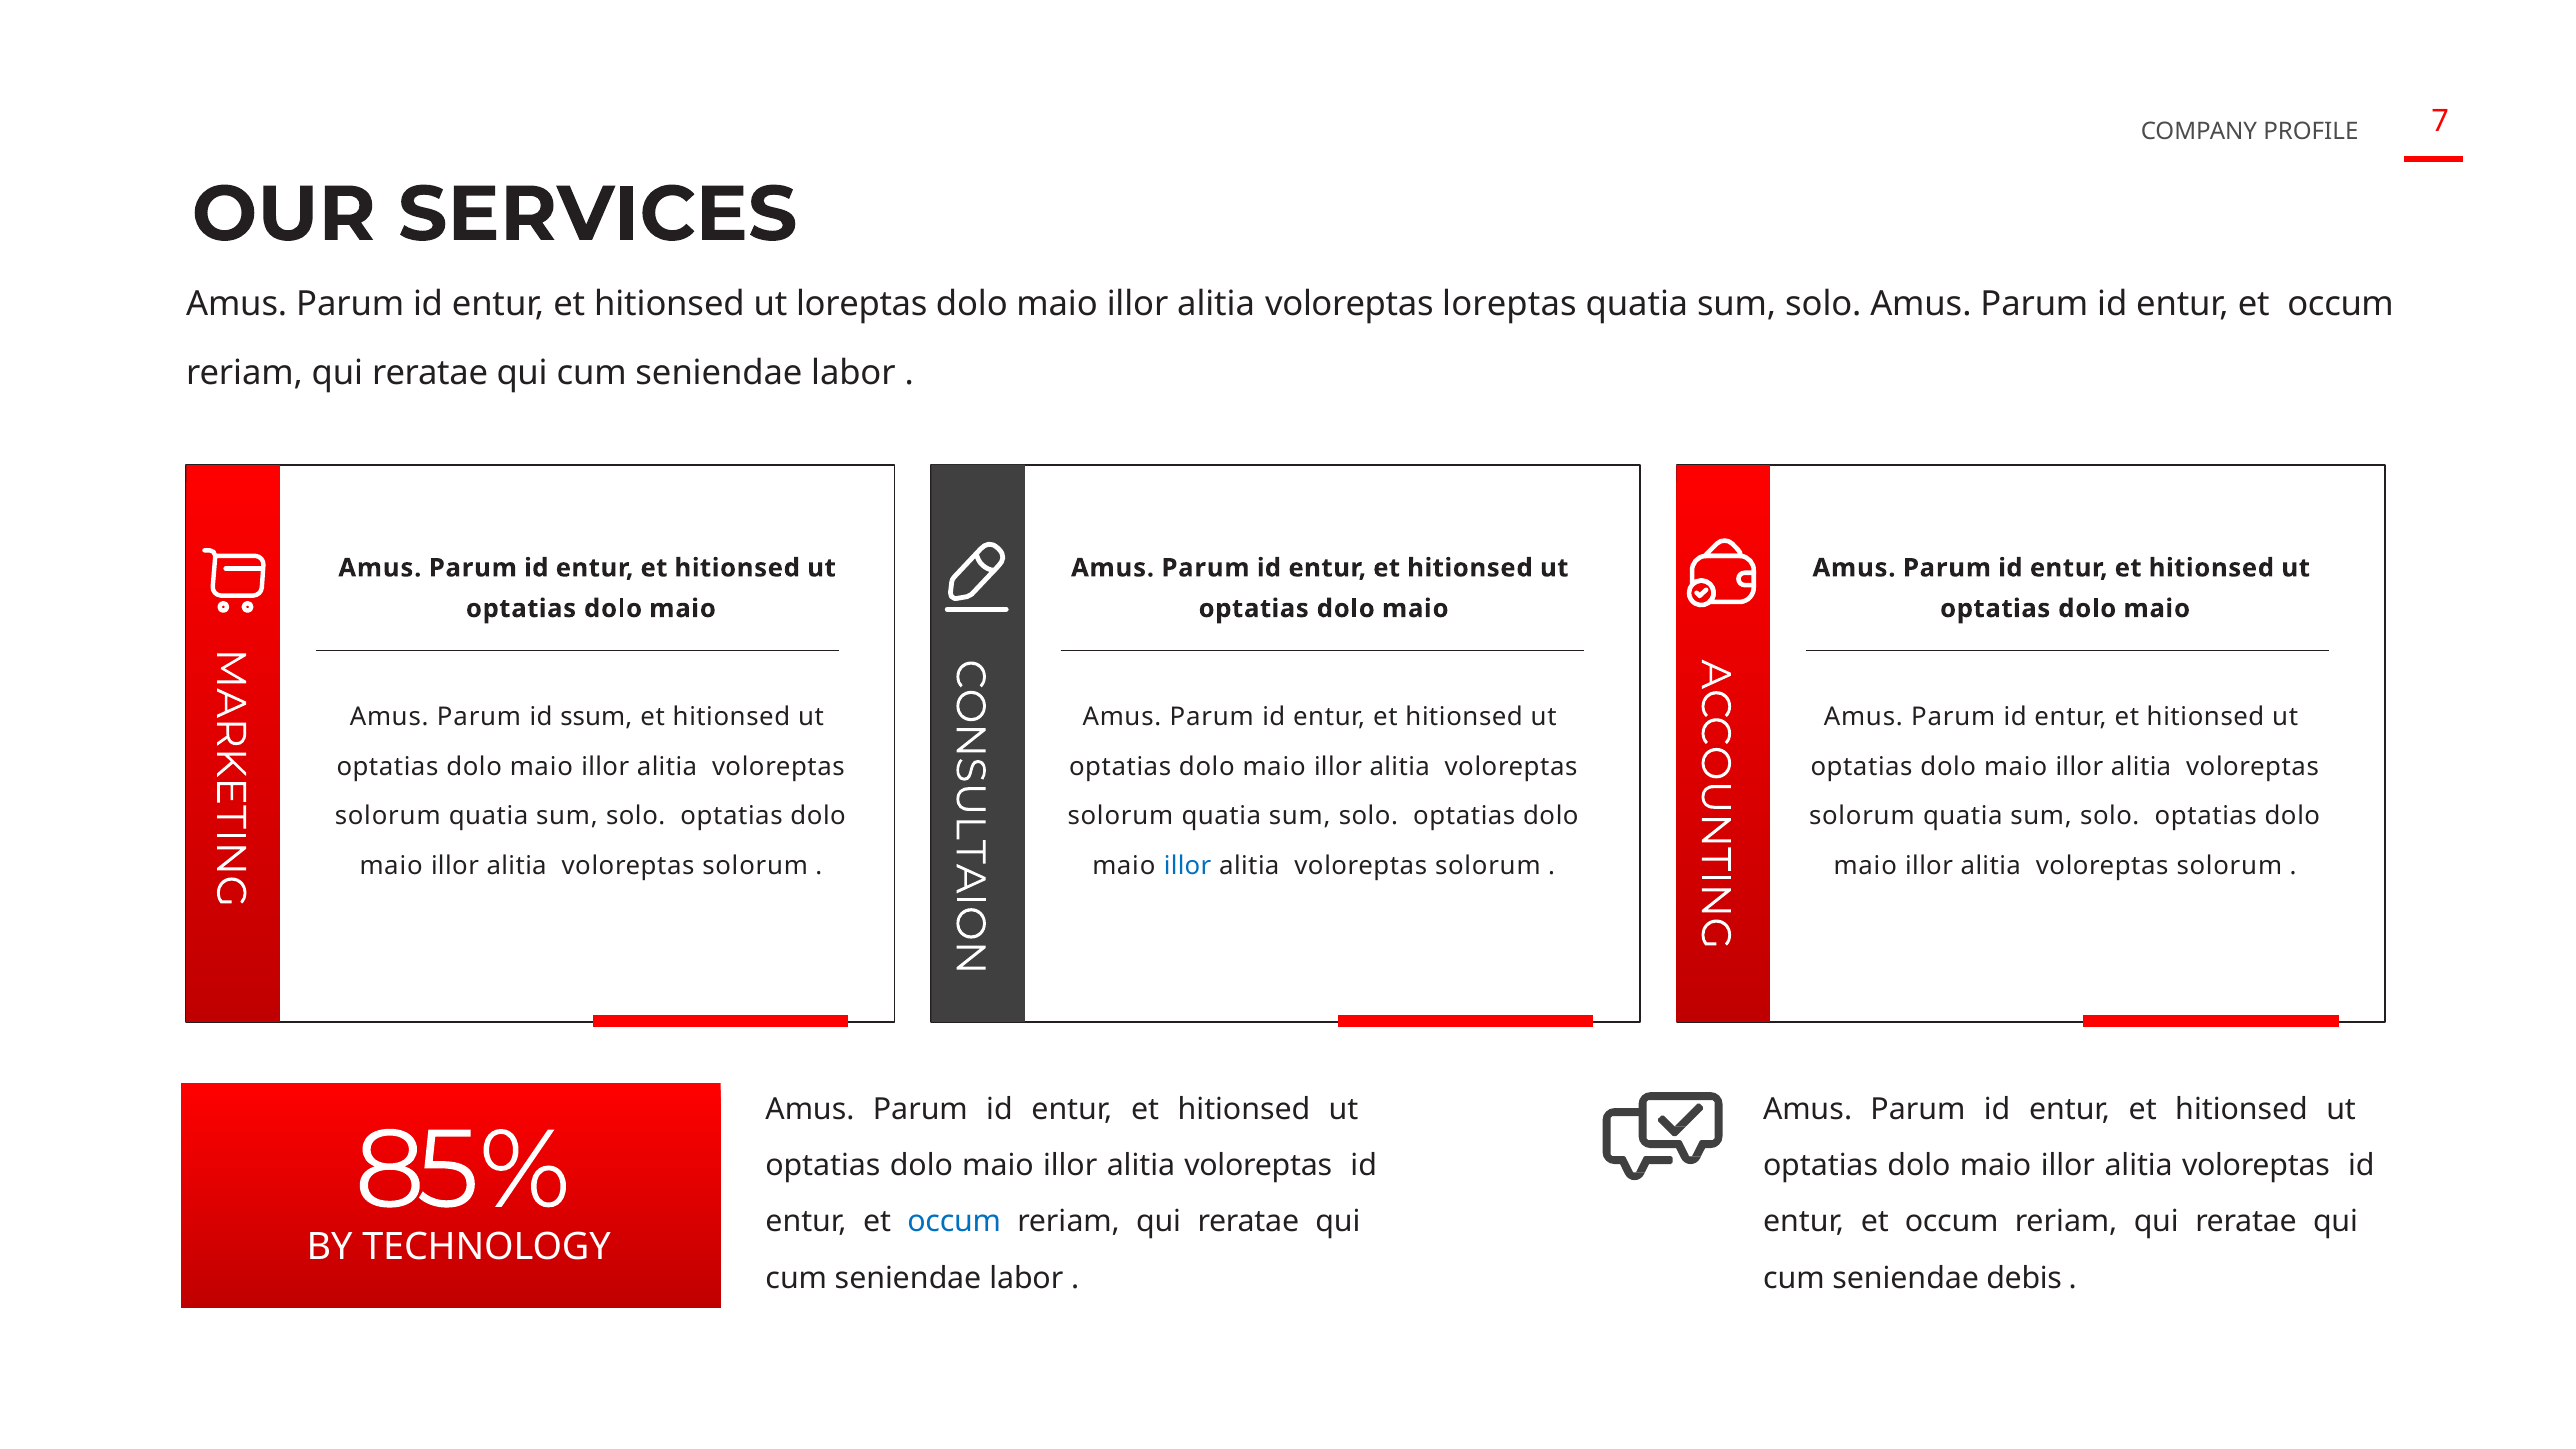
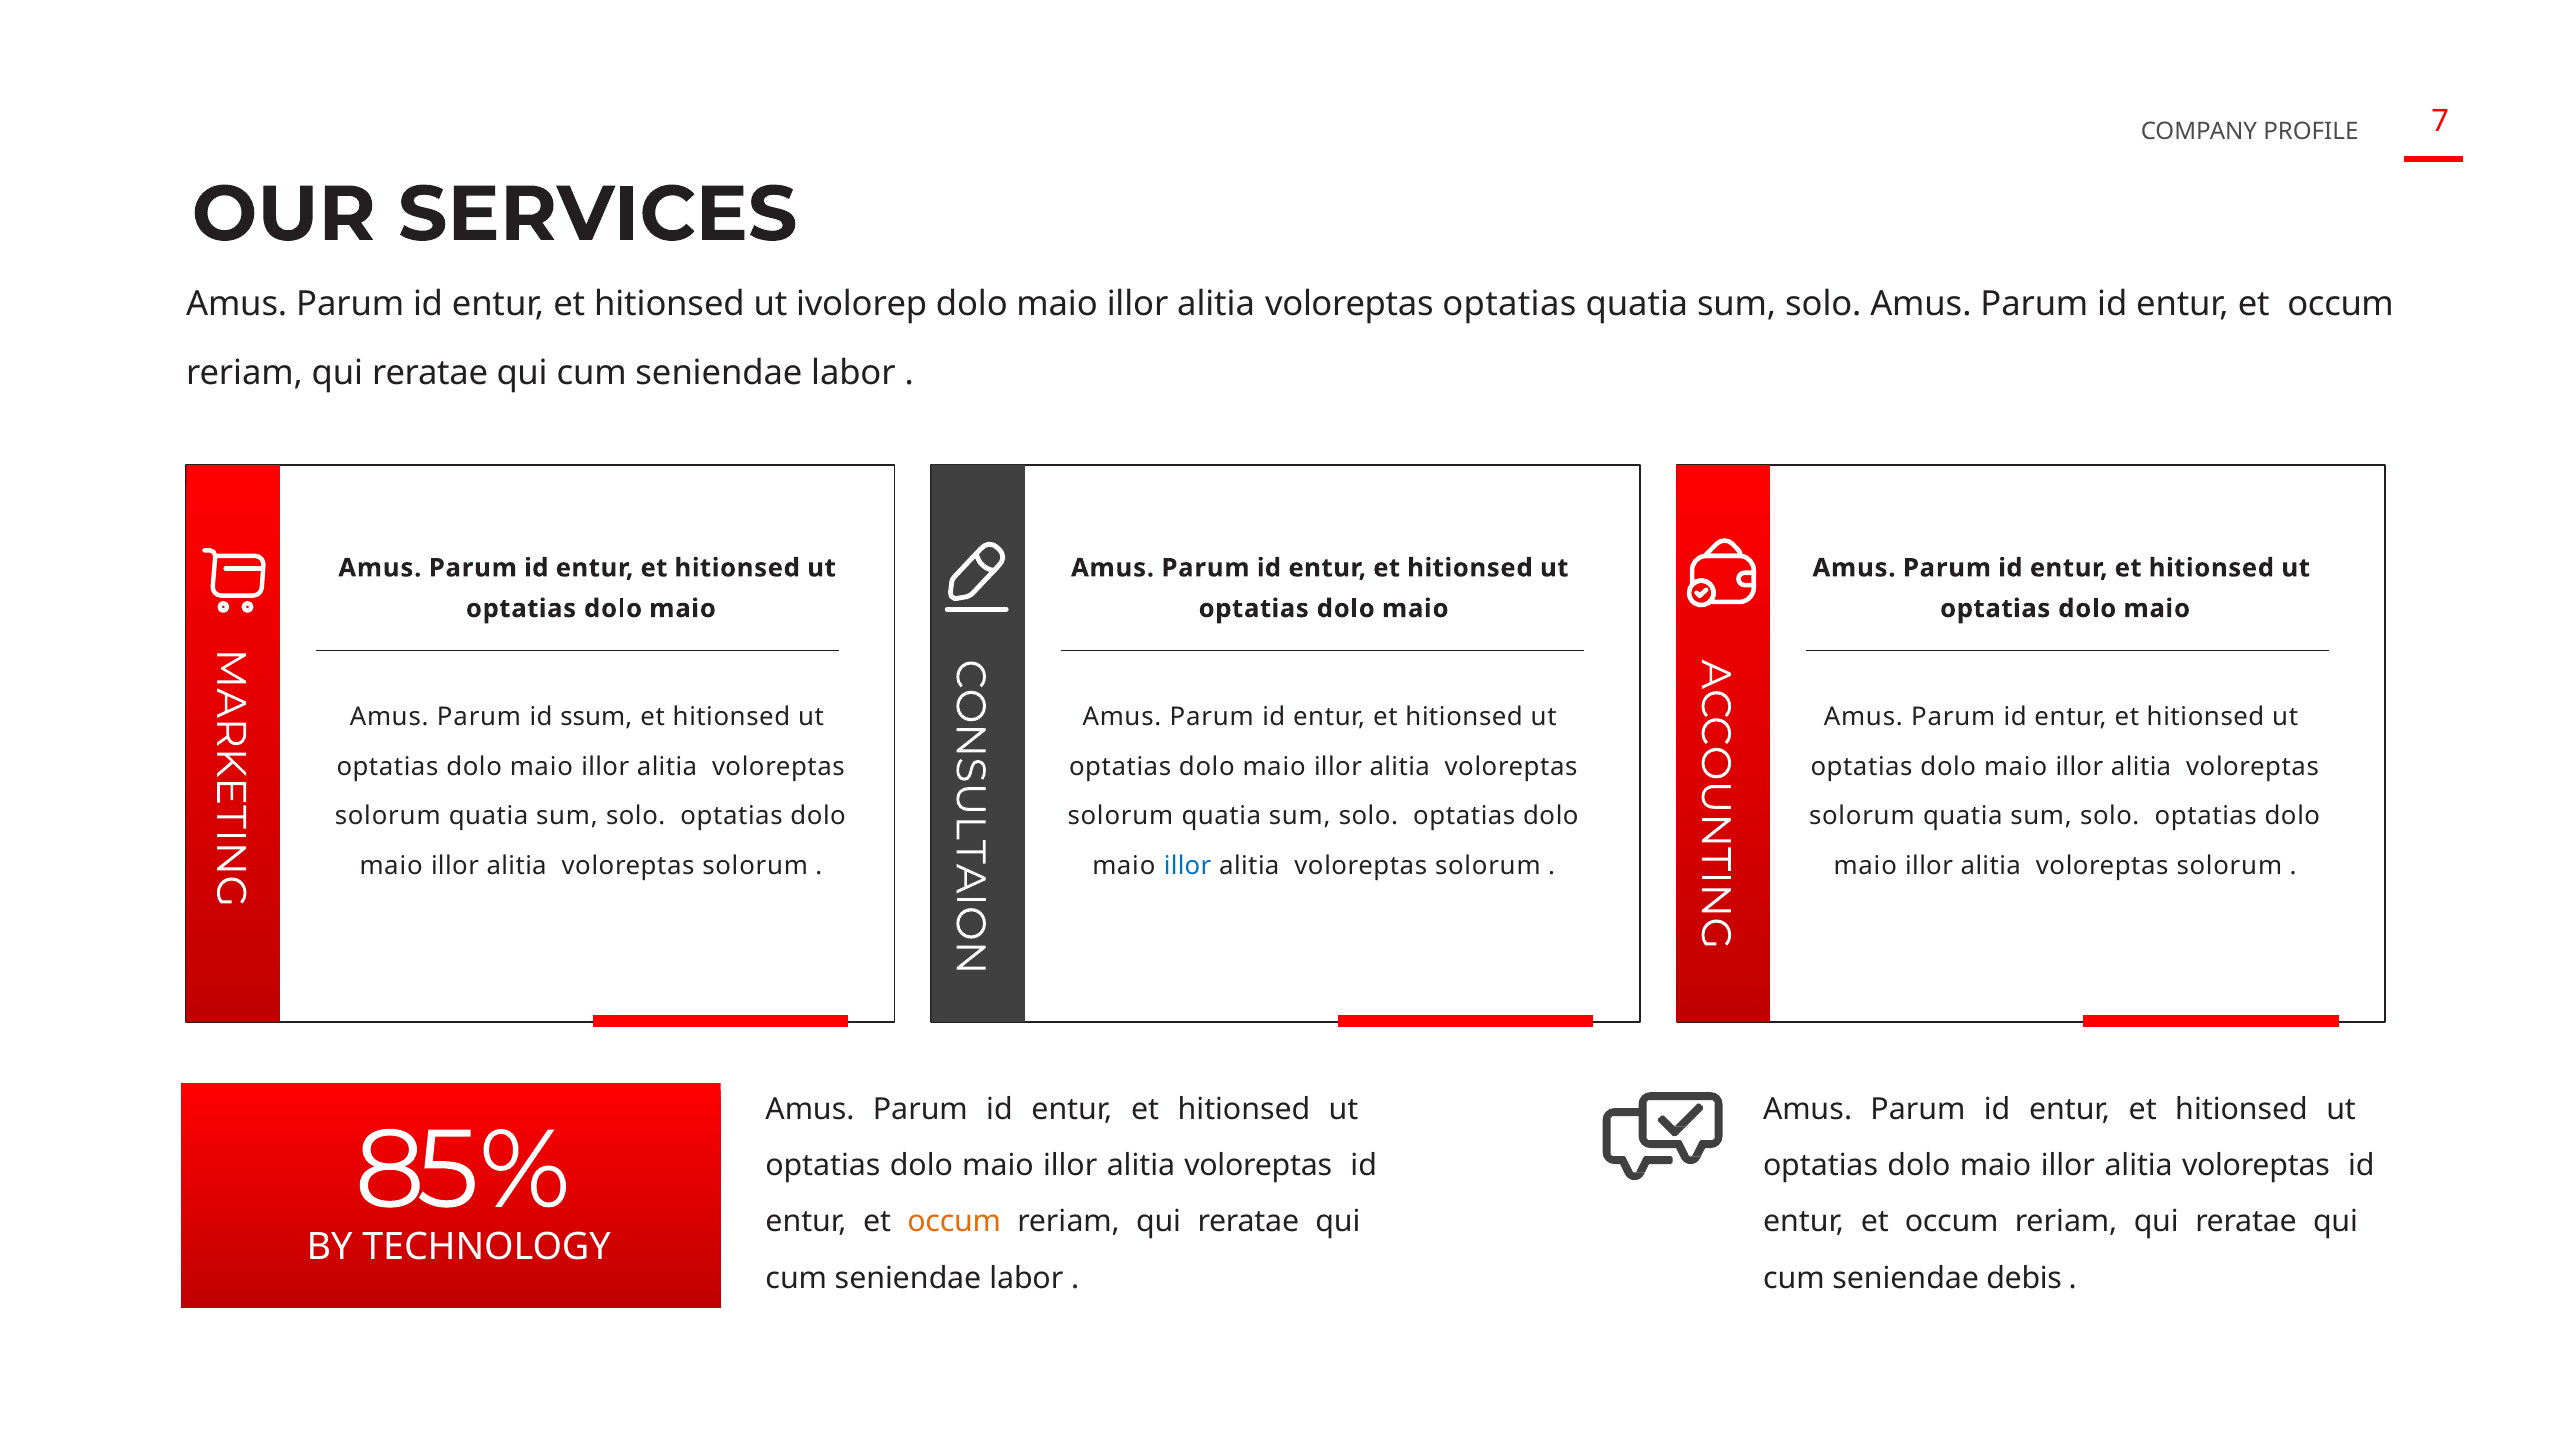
ut loreptas: loreptas -> ivolorep
voloreptas loreptas: loreptas -> optatias
occum at (954, 1222) colour: blue -> orange
